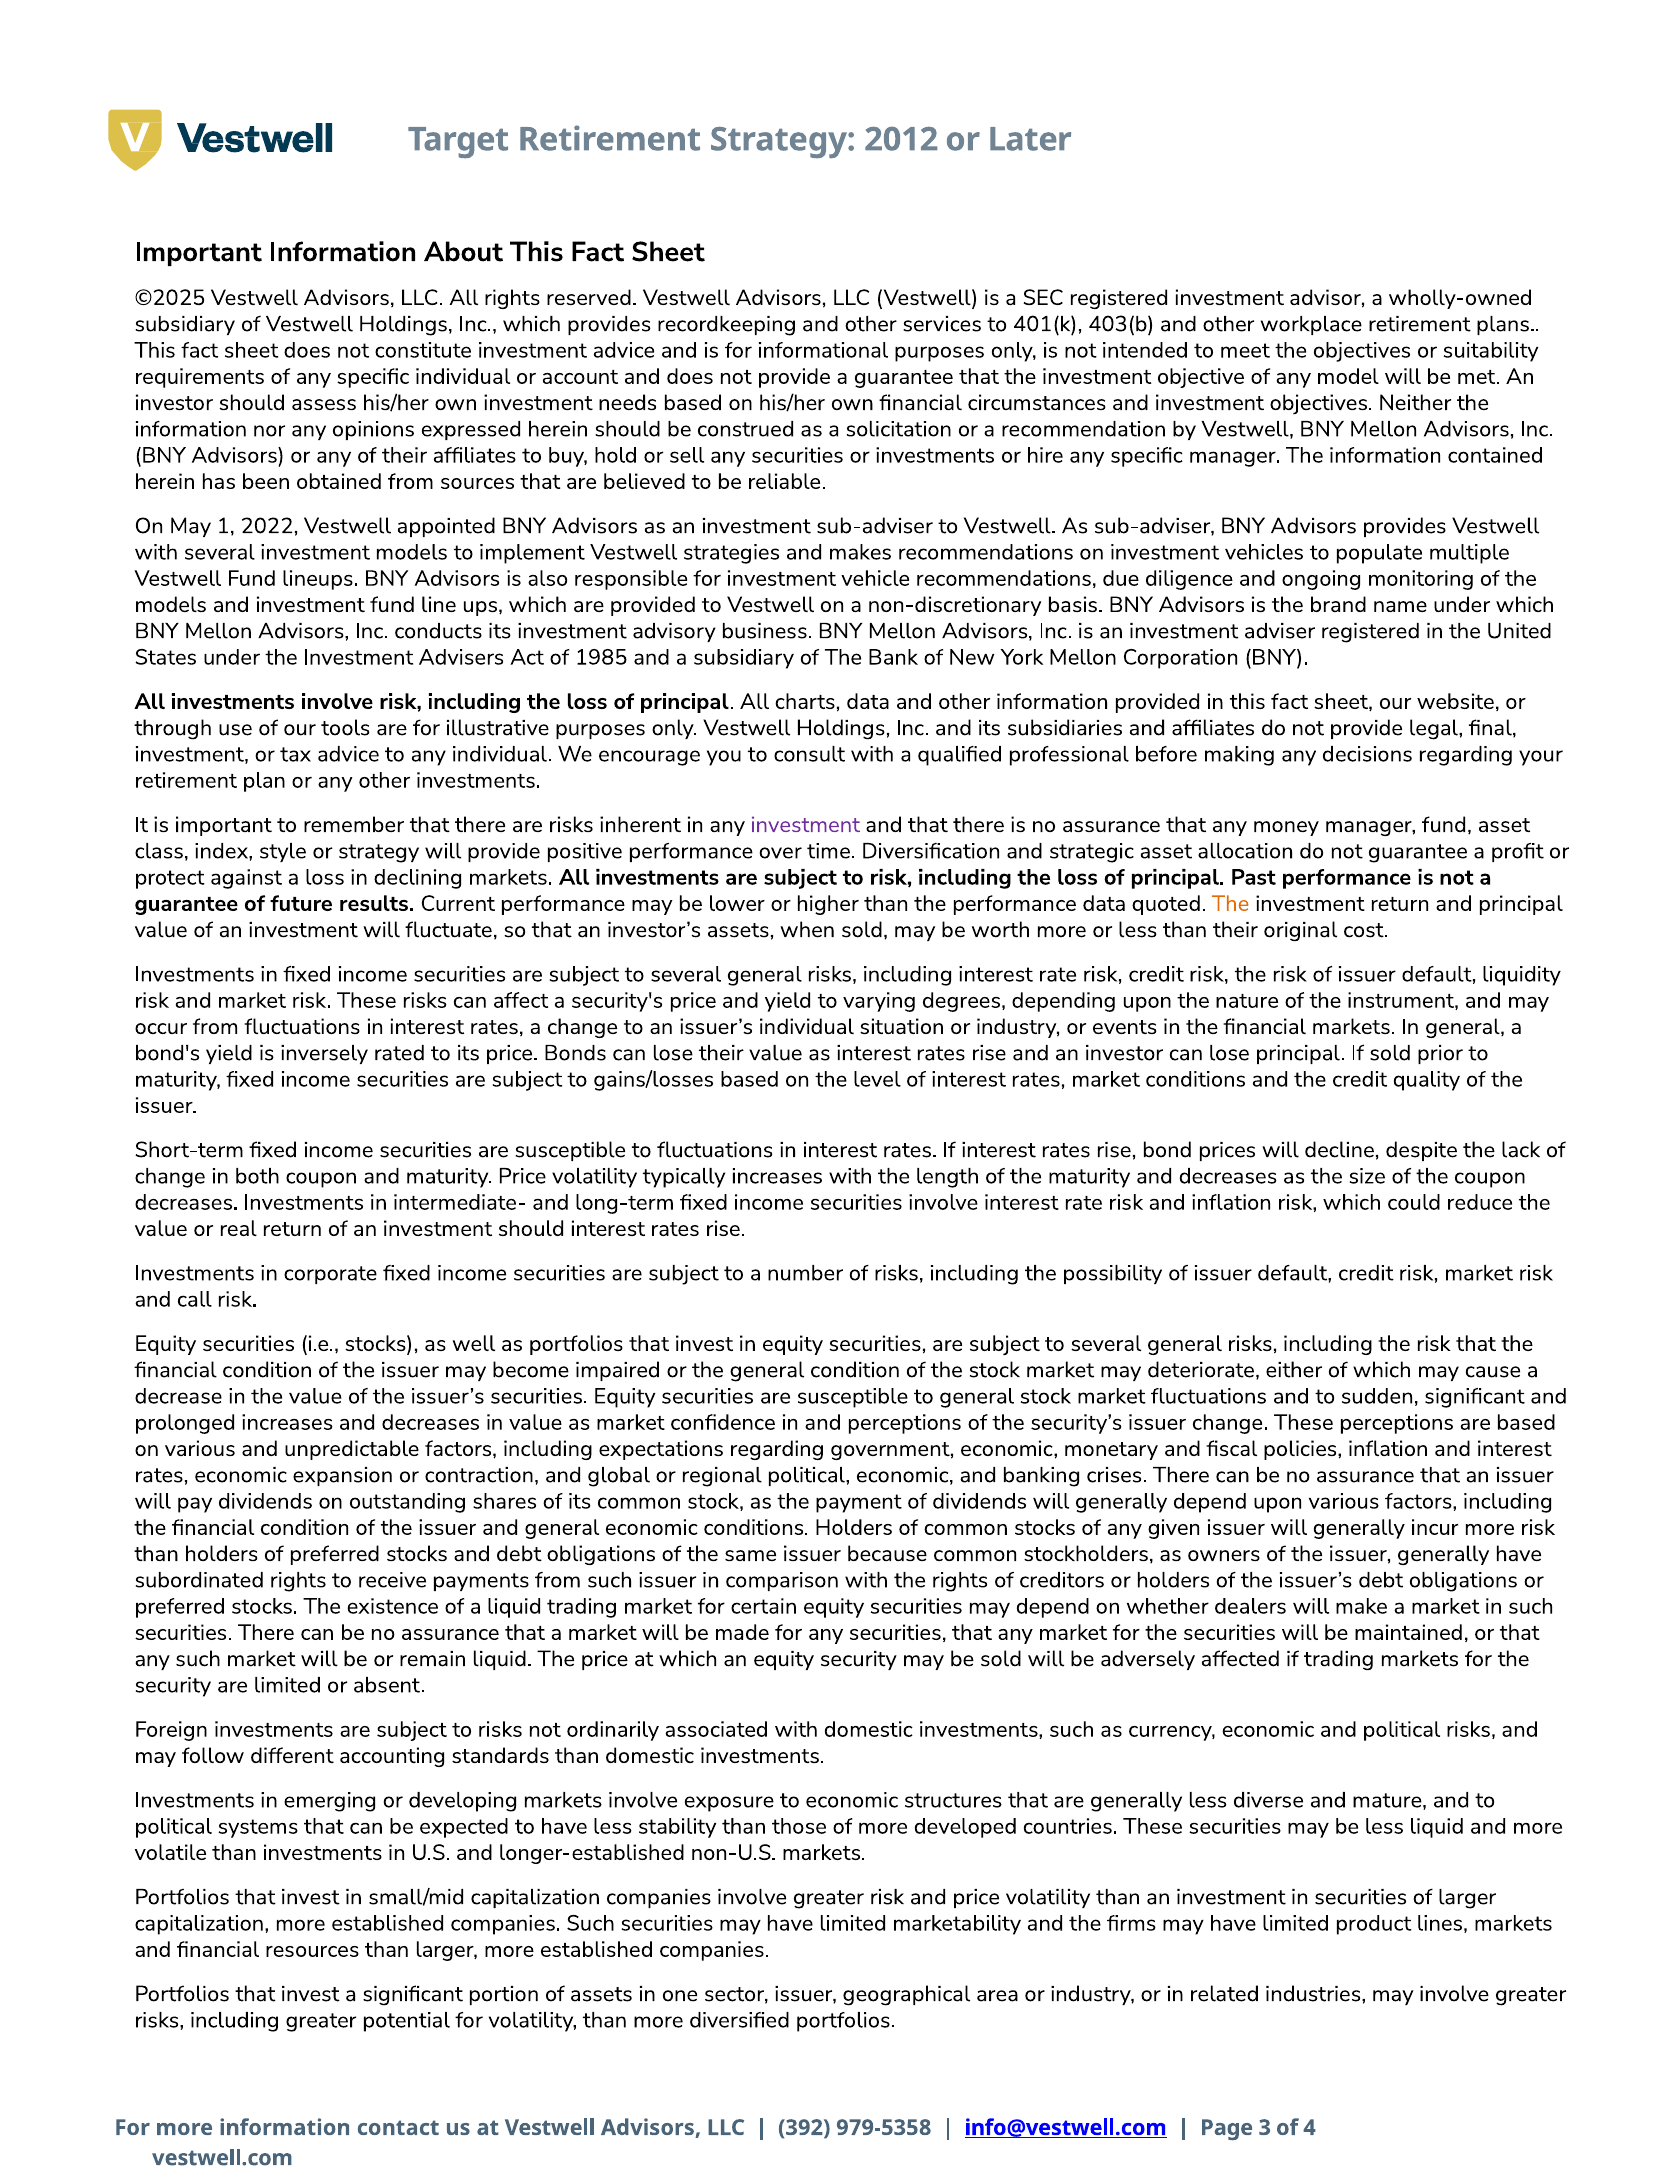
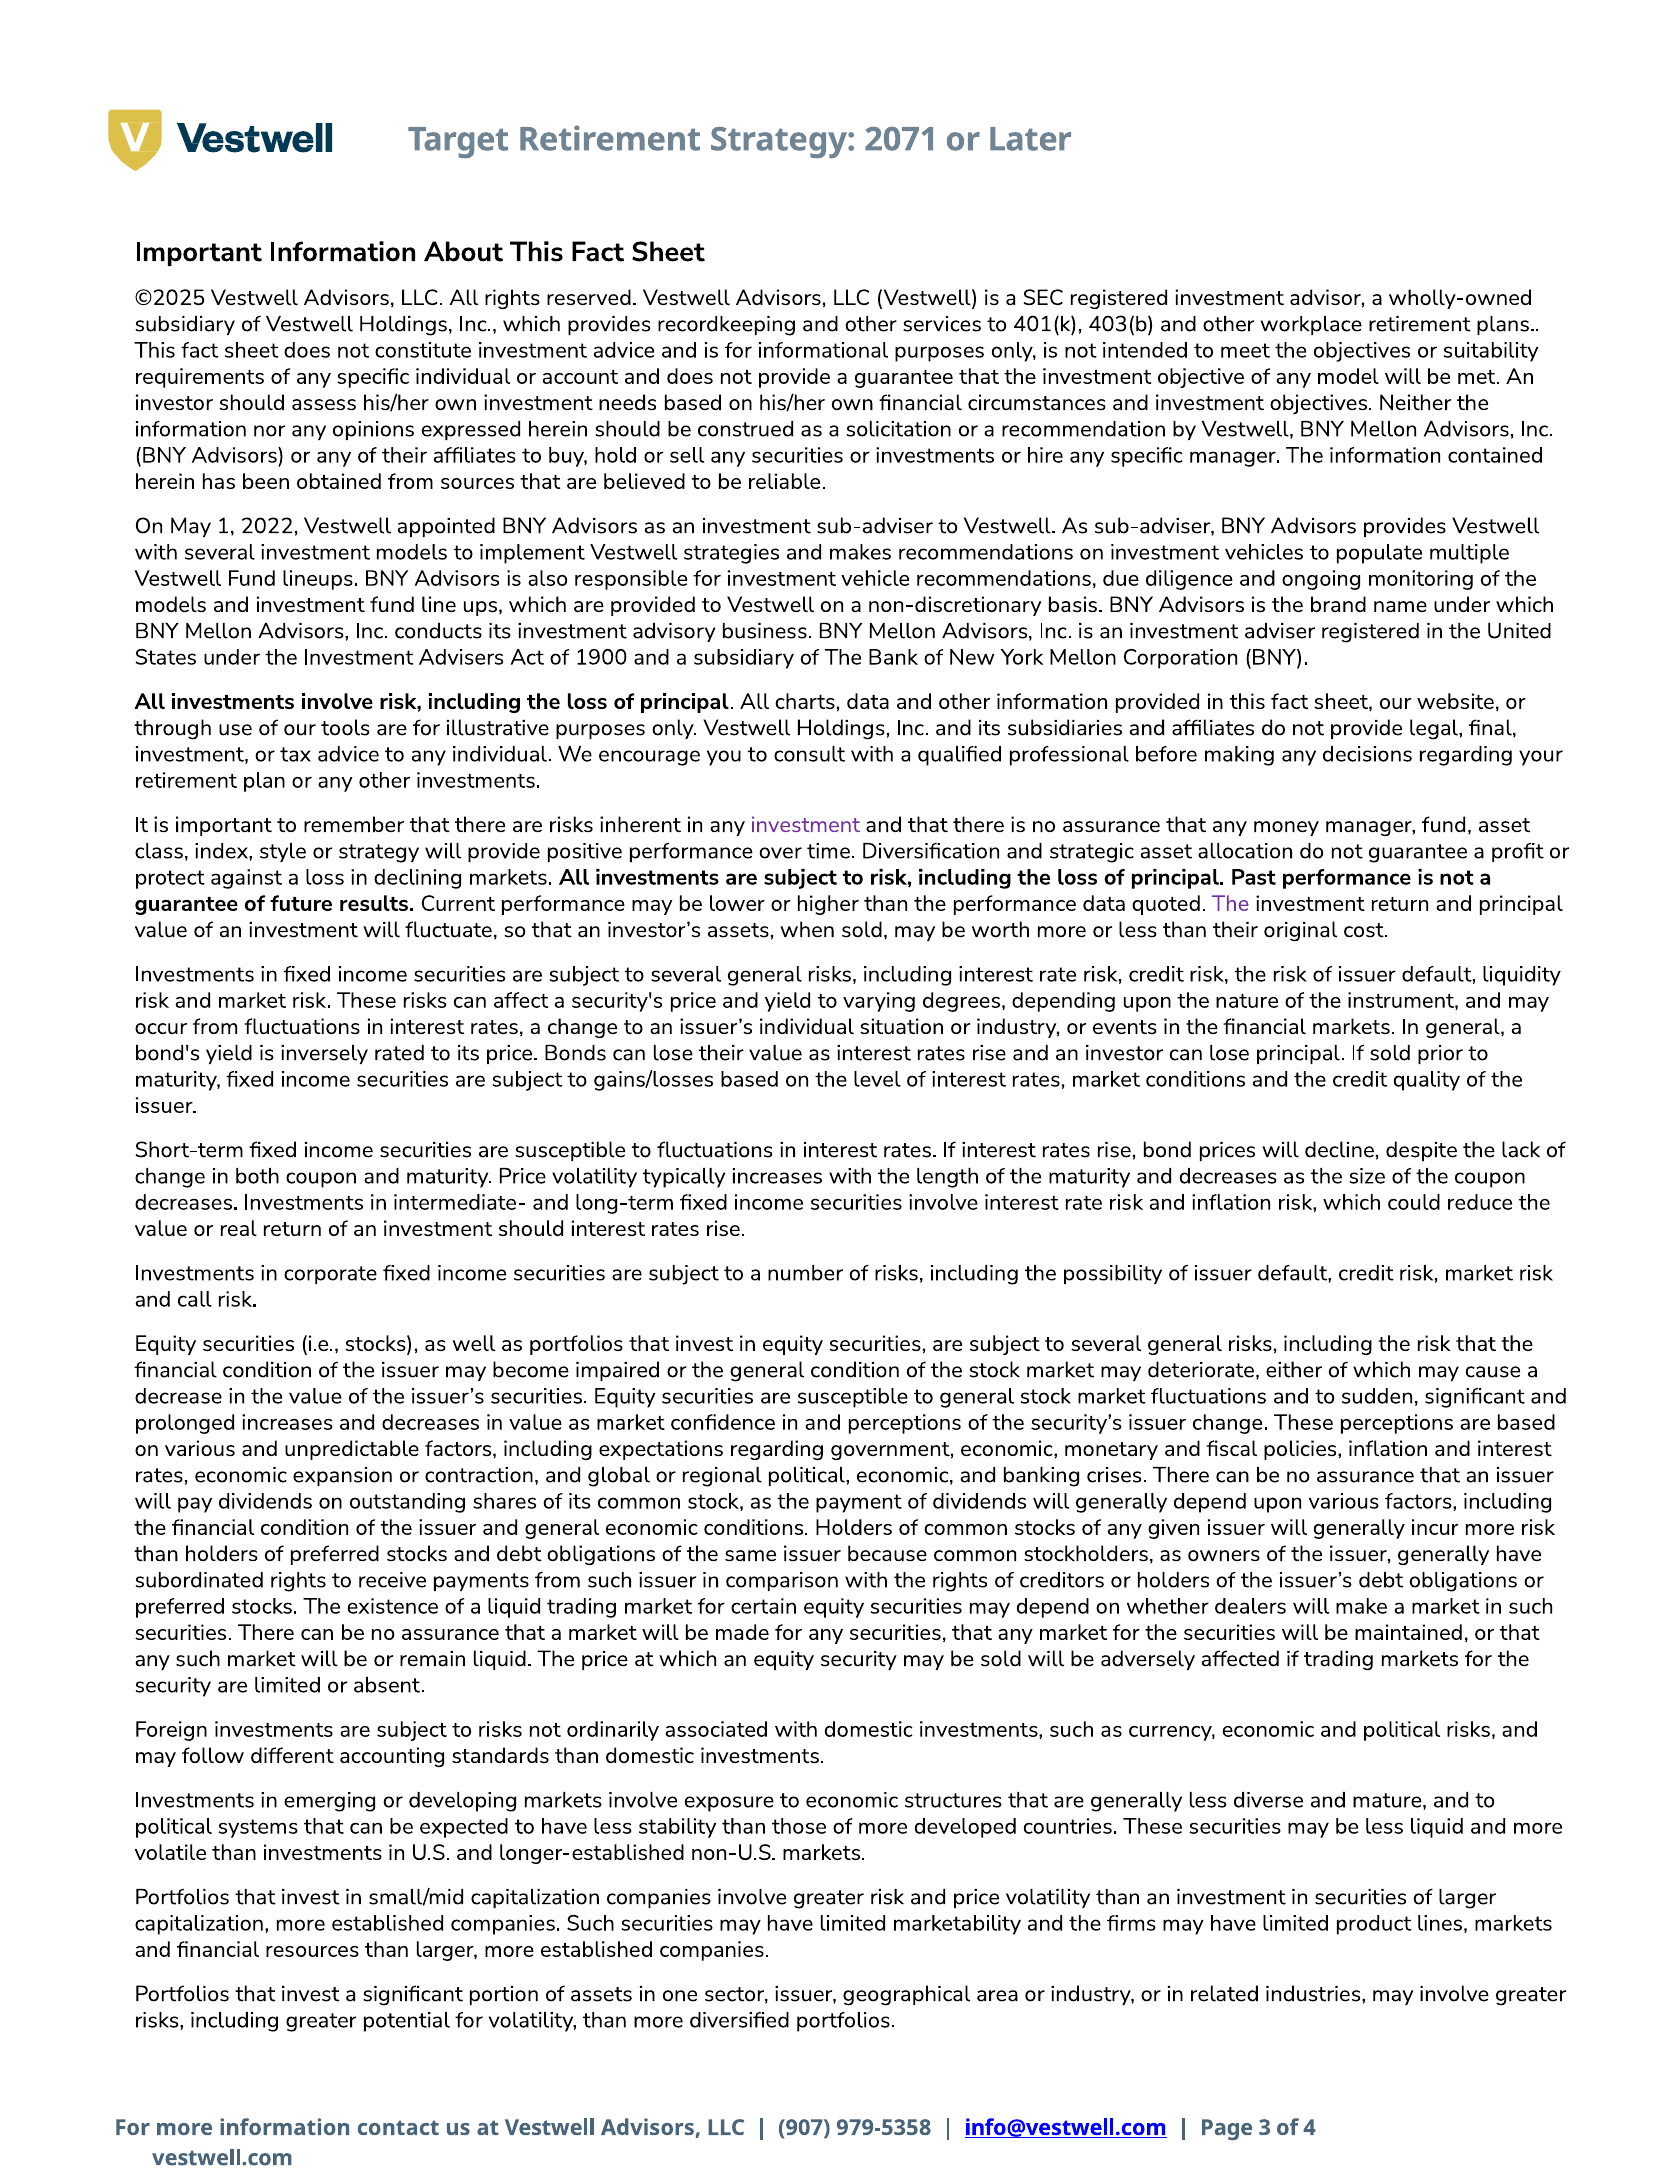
2012: 2012 -> 2071
1985: 1985 -> 1900
The at (1231, 904) colour: orange -> purple
392: 392 -> 907
